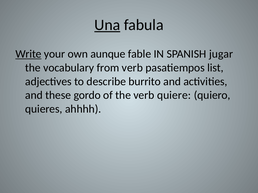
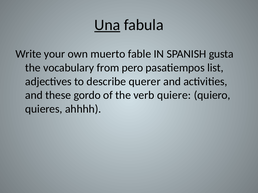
Write underline: present -> none
aunque: aunque -> muerto
jugar: jugar -> gusta
from verb: verb -> pero
burrito: burrito -> querer
